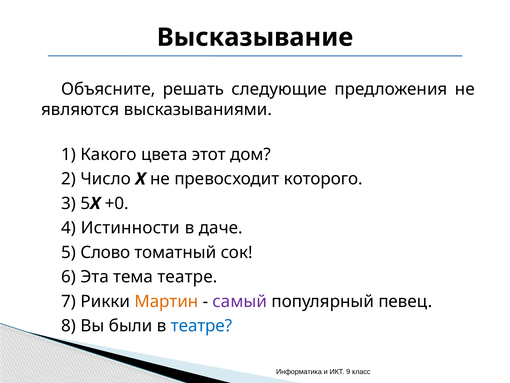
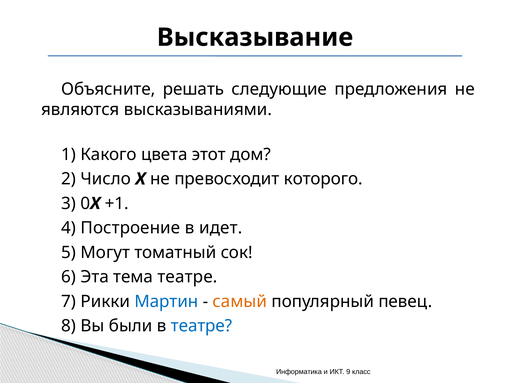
3 5: 5 -> 0
+0: +0 -> +1
Истинности: Истинности -> Построение
даче: даче -> идет
Слово: Слово -> Могут
Мартин colour: orange -> blue
самый colour: purple -> orange
